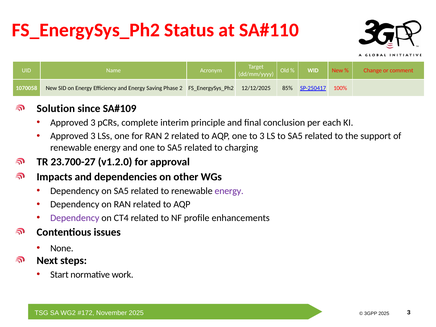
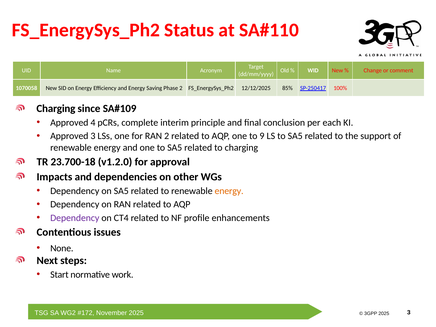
Solution at (56, 109): Solution -> Charging
3 at (93, 123): 3 -> 4
to 3: 3 -> 9
23.700-27: 23.700-27 -> 23.700-18
energy at (229, 191) colour: purple -> orange
